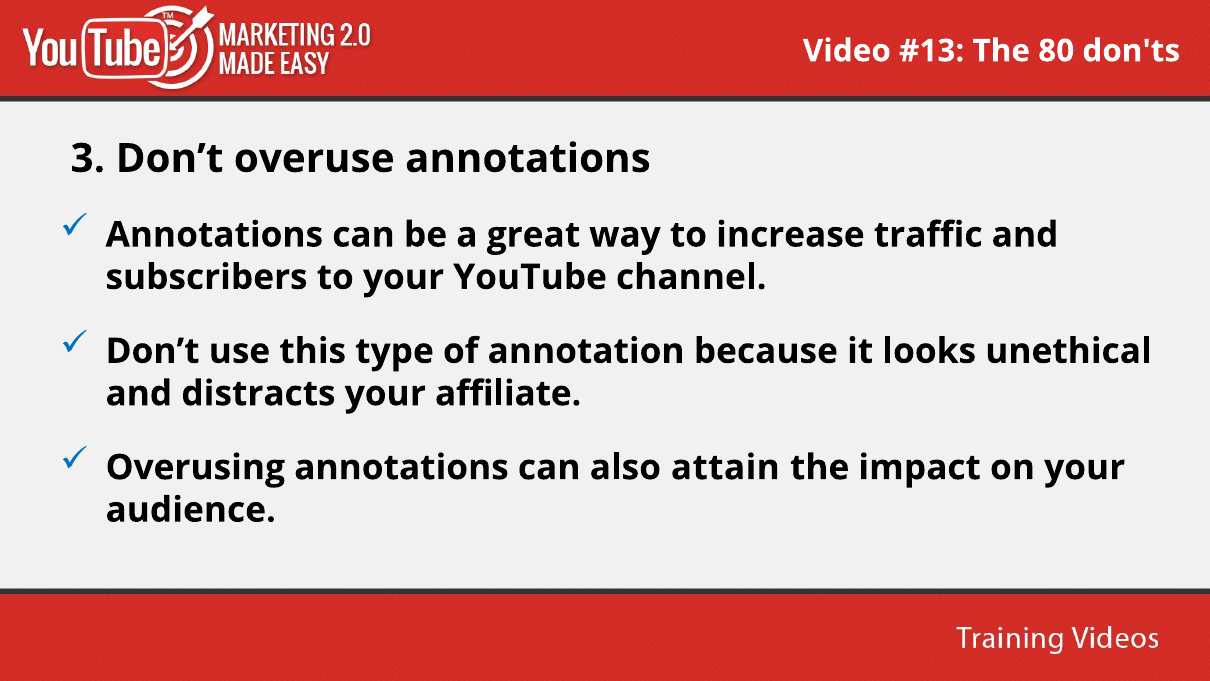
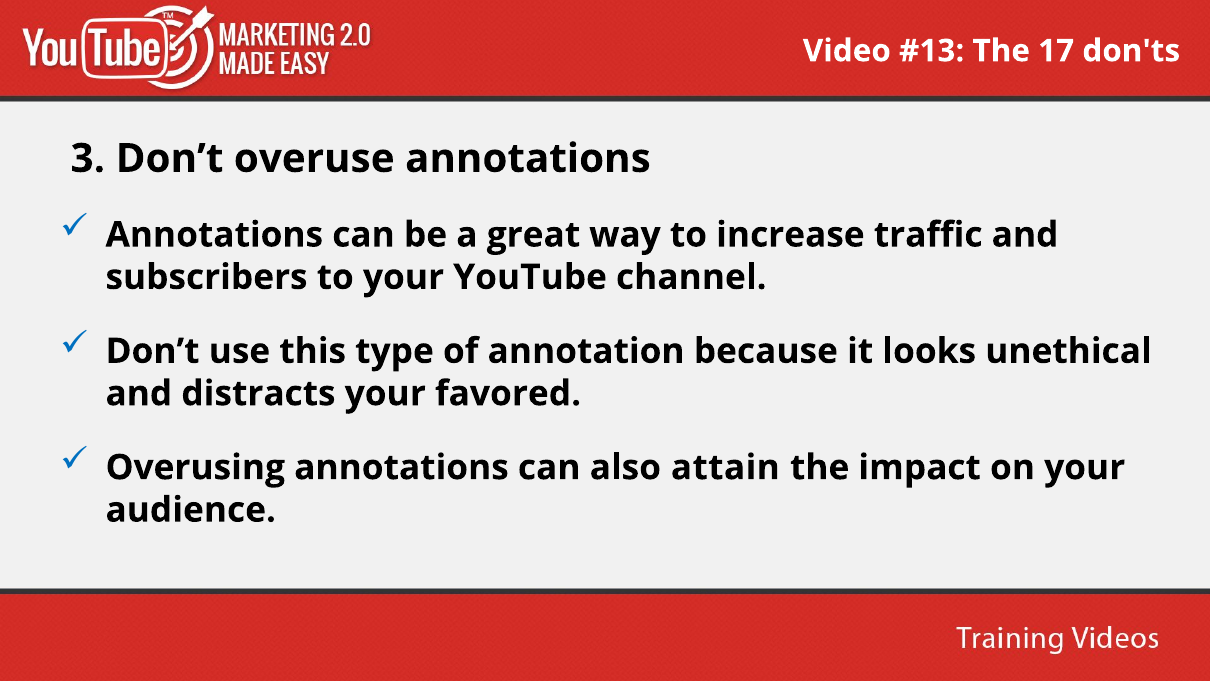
80: 80 -> 17
affiliate: affiliate -> favored
